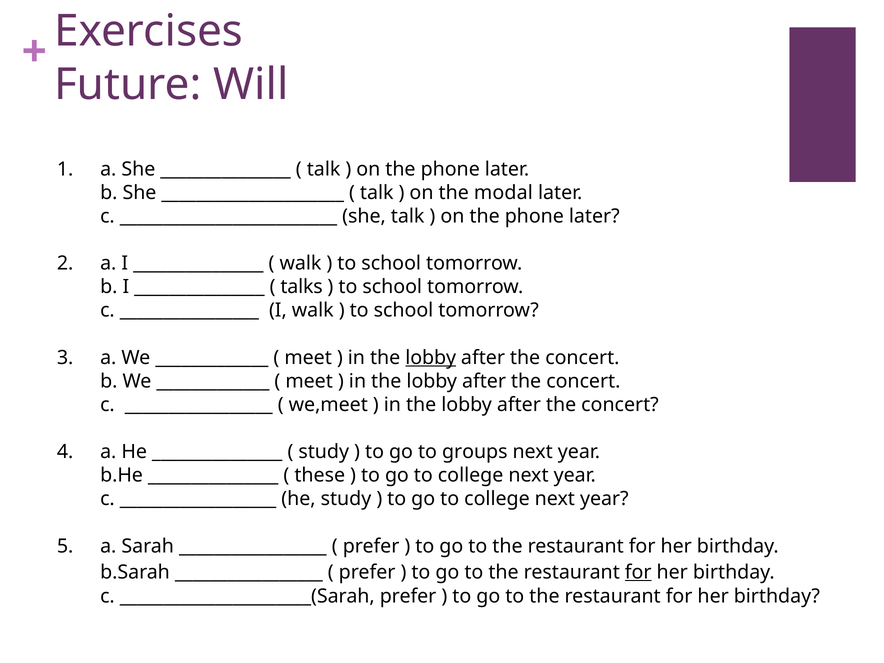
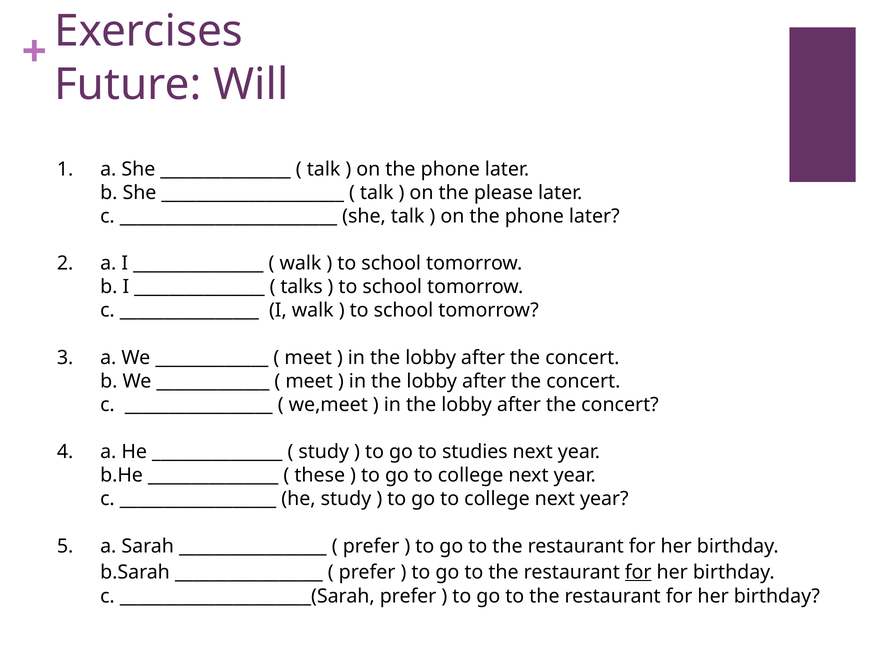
modal: modal -> please
lobby at (431, 358) underline: present -> none
groups: groups -> studies
